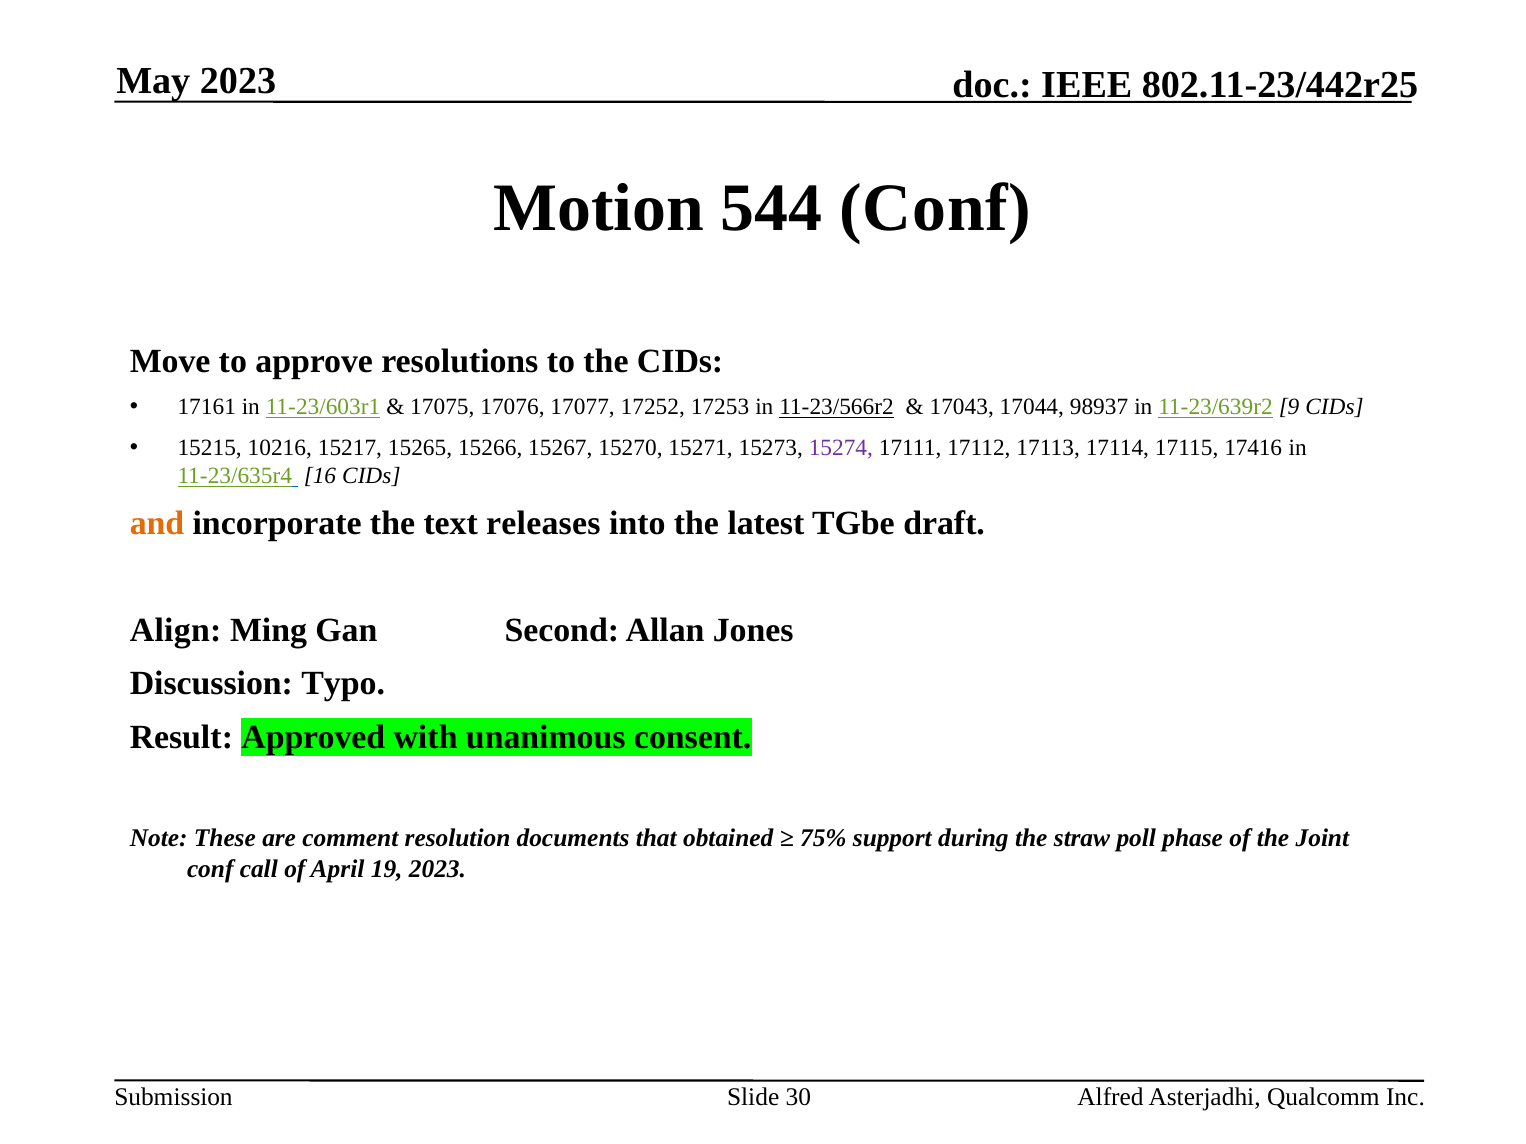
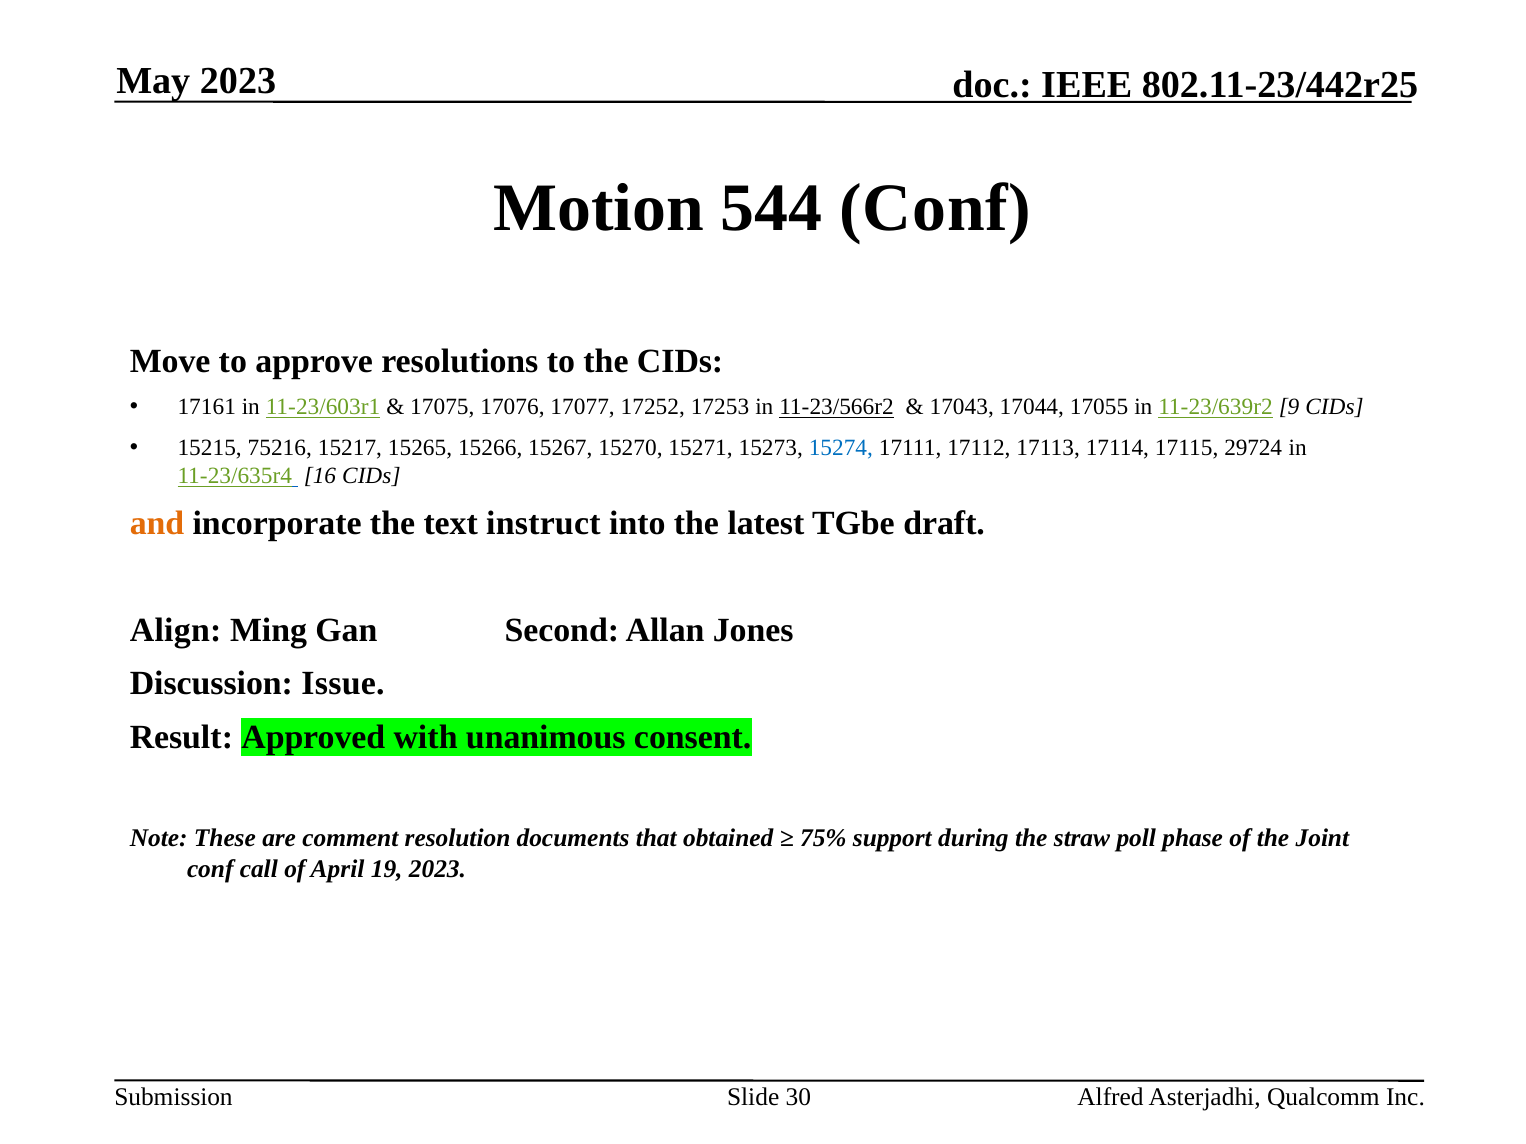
98937: 98937 -> 17055
10216: 10216 -> 75216
15274 colour: purple -> blue
17416: 17416 -> 29724
releases: releases -> instruct
Typo: Typo -> Issue
